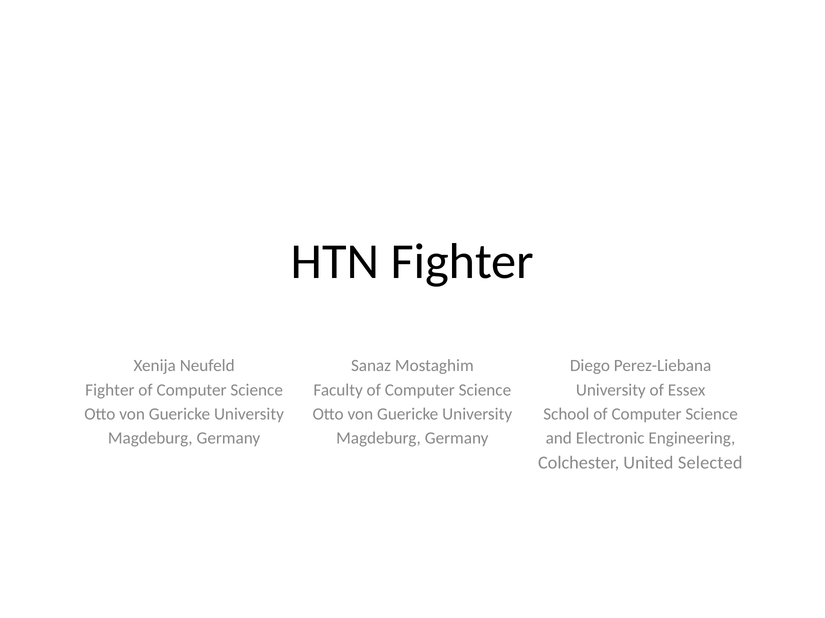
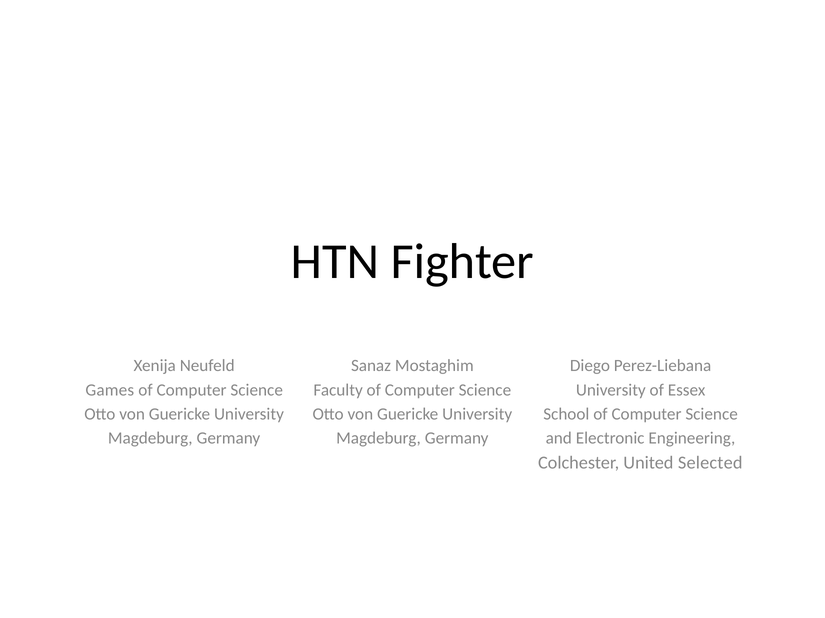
Fighter at (110, 390): Fighter -> Games
